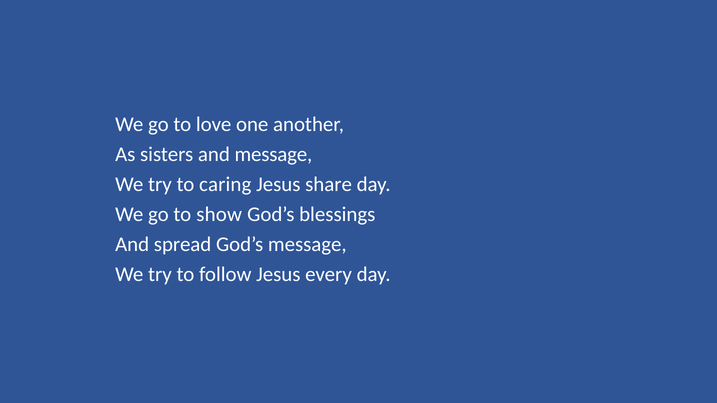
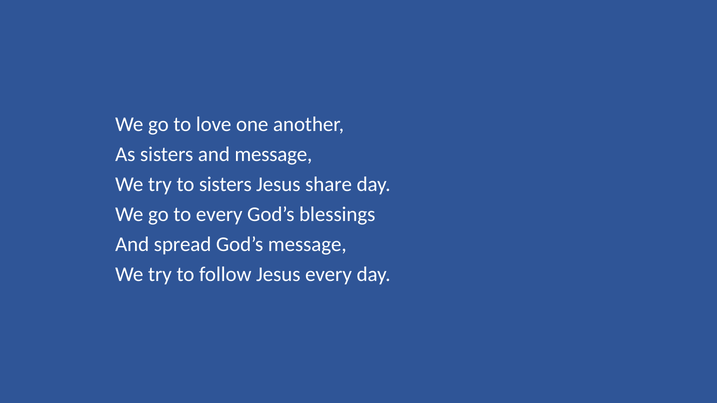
to caring: caring -> sisters
to show: show -> every
